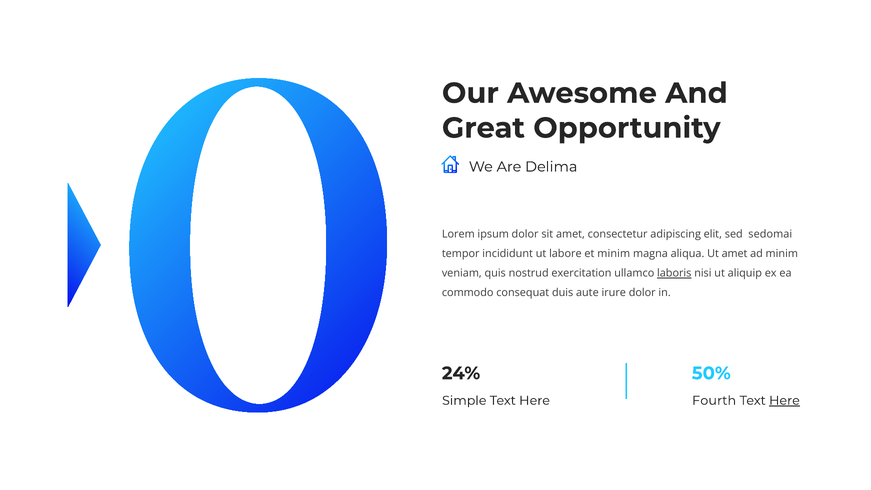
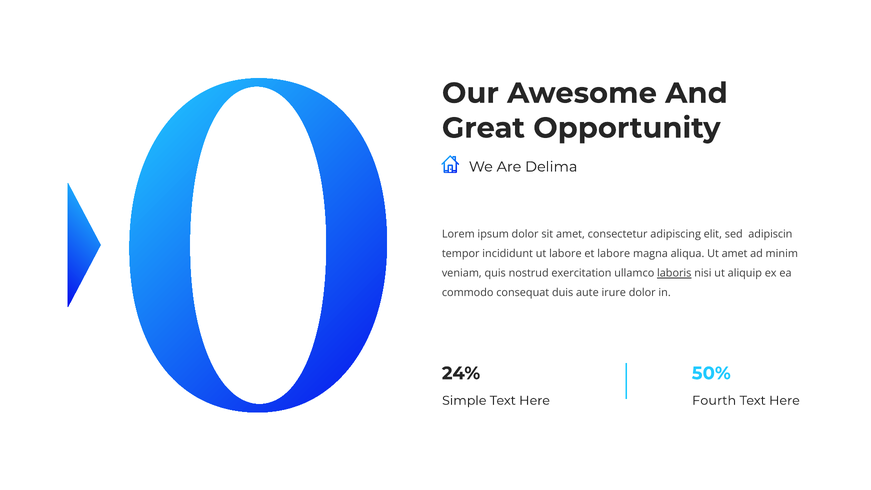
sedomai: sedomai -> adipiscin
et minim: minim -> labore
Here at (784, 401) underline: present -> none
